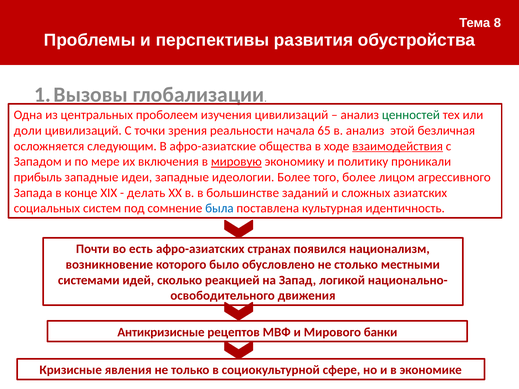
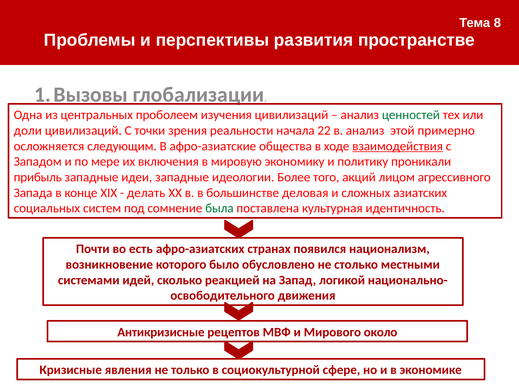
обустройства: обустройства -> пространстве
65: 65 -> 22
безличная: безличная -> примерно
мировую underline: present -> none
того более: более -> акций
заданий: заданий -> деловая
была colour: blue -> green
банки: банки -> около
